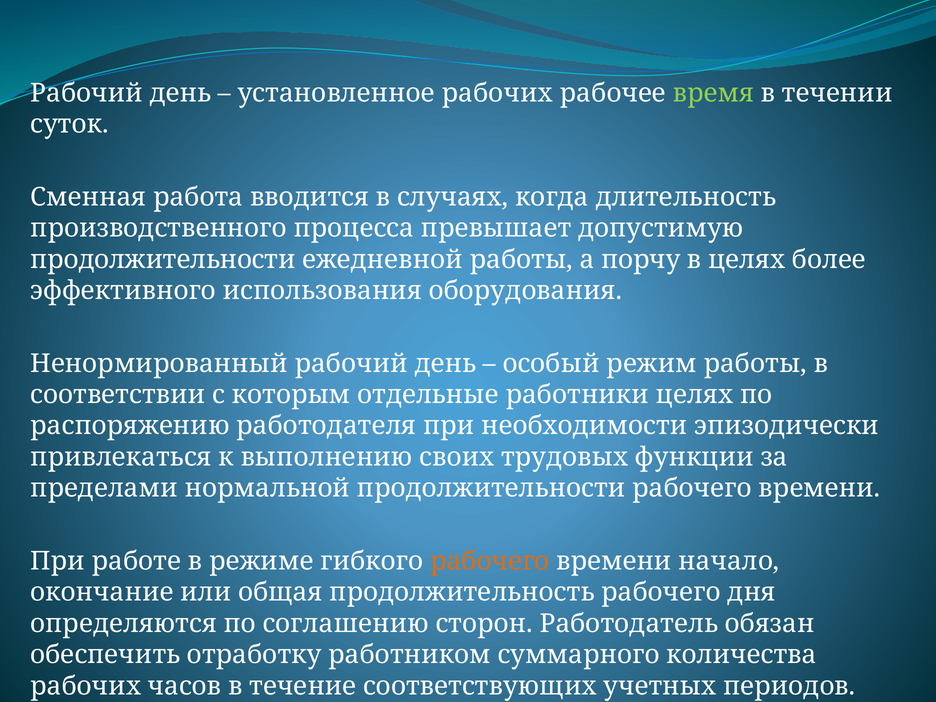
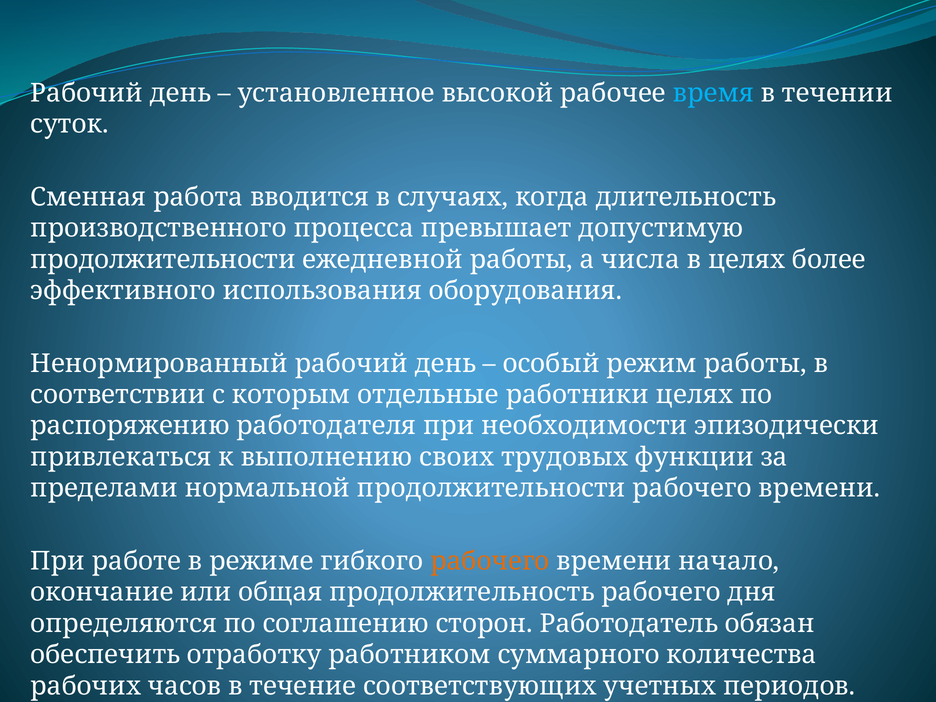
установленное рабочих: рабочих -> высокой
время colour: light green -> light blue
порчу: порчу -> числа
